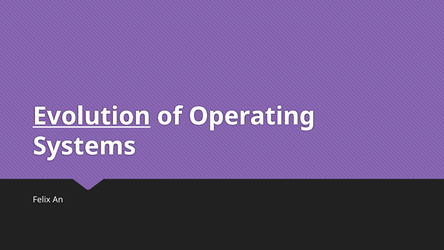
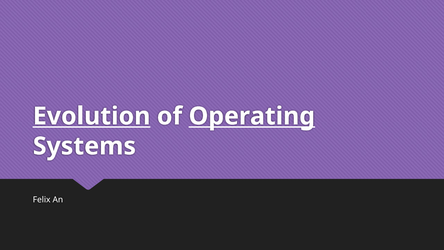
Operating underline: none -> present
